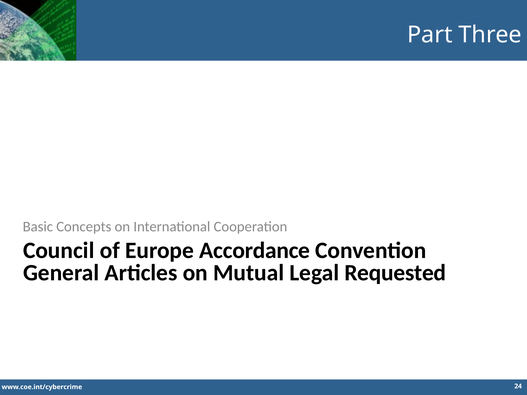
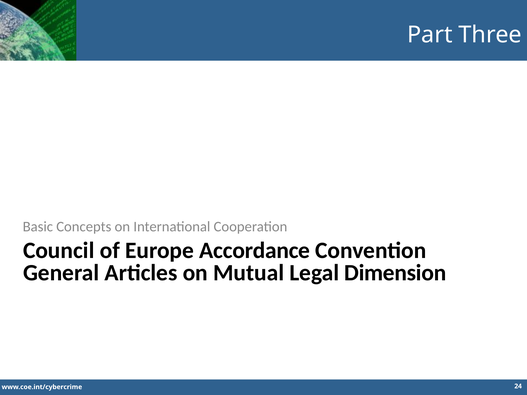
Requested: Requested -> Dimension
